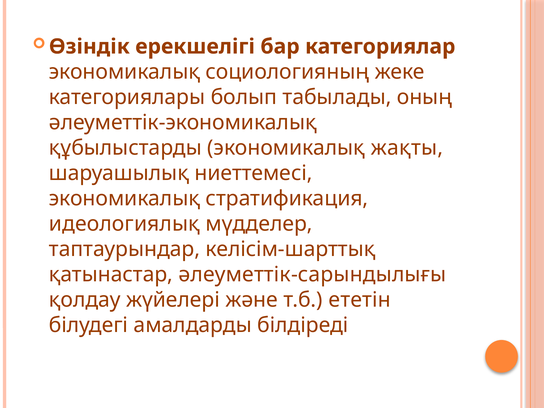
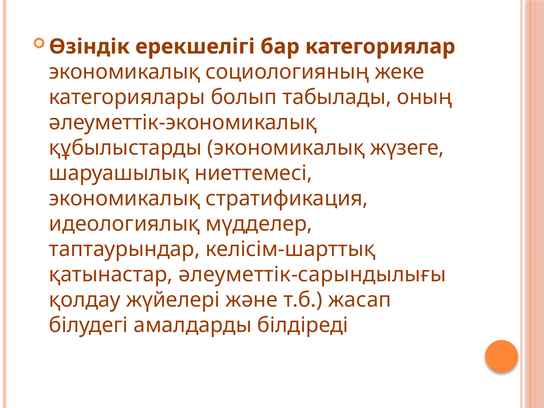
жақты: жақты -> жүзеге
ететін: ететін -> жасап
